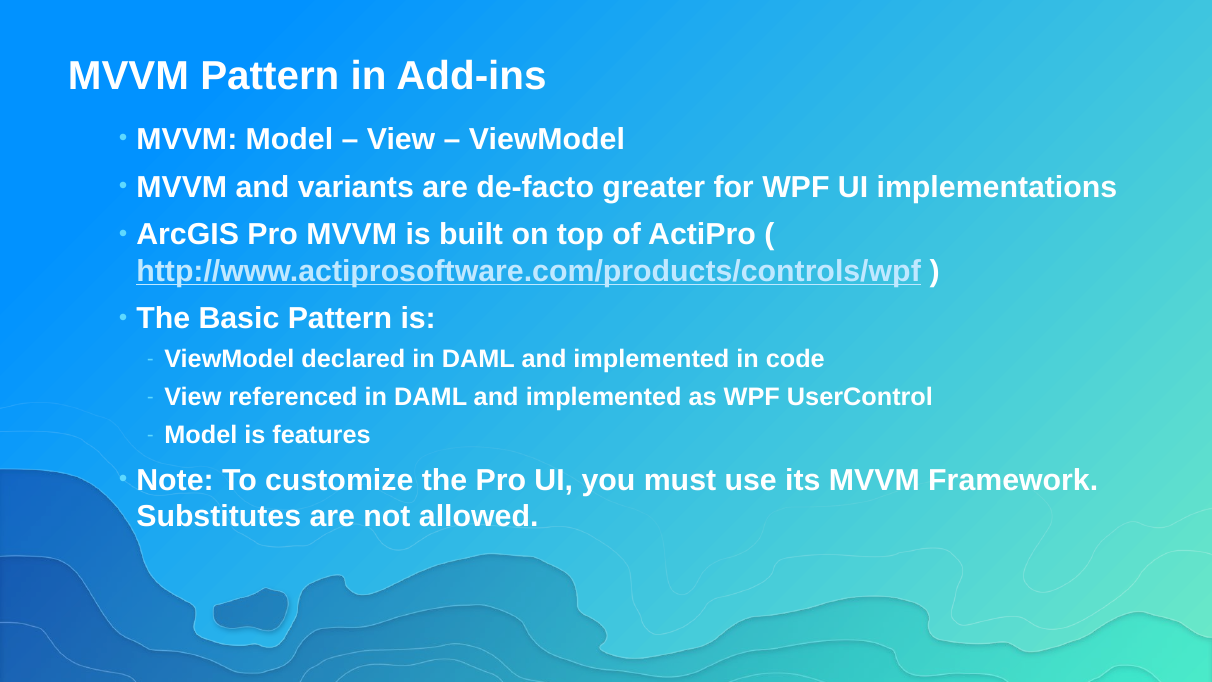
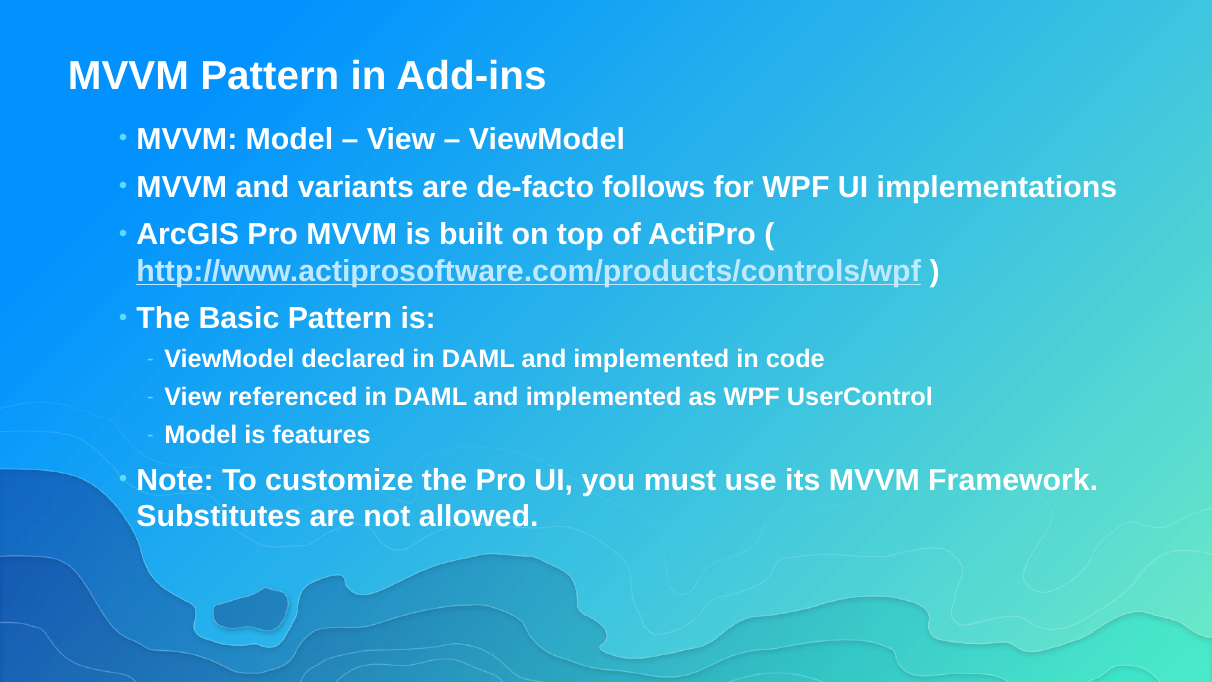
greater: greater -> follows
